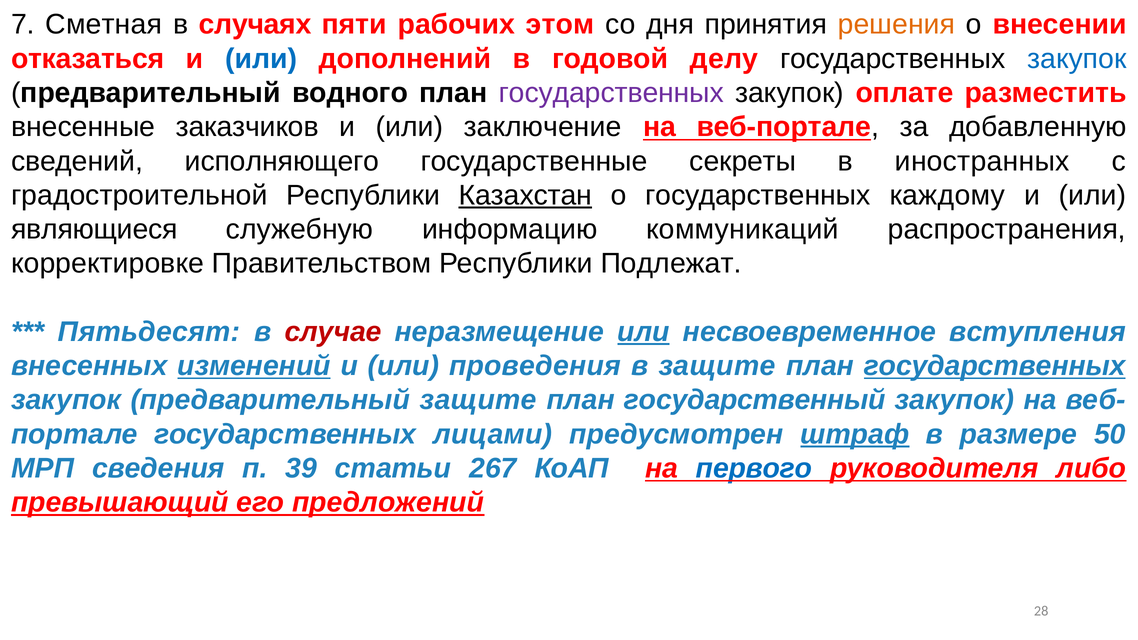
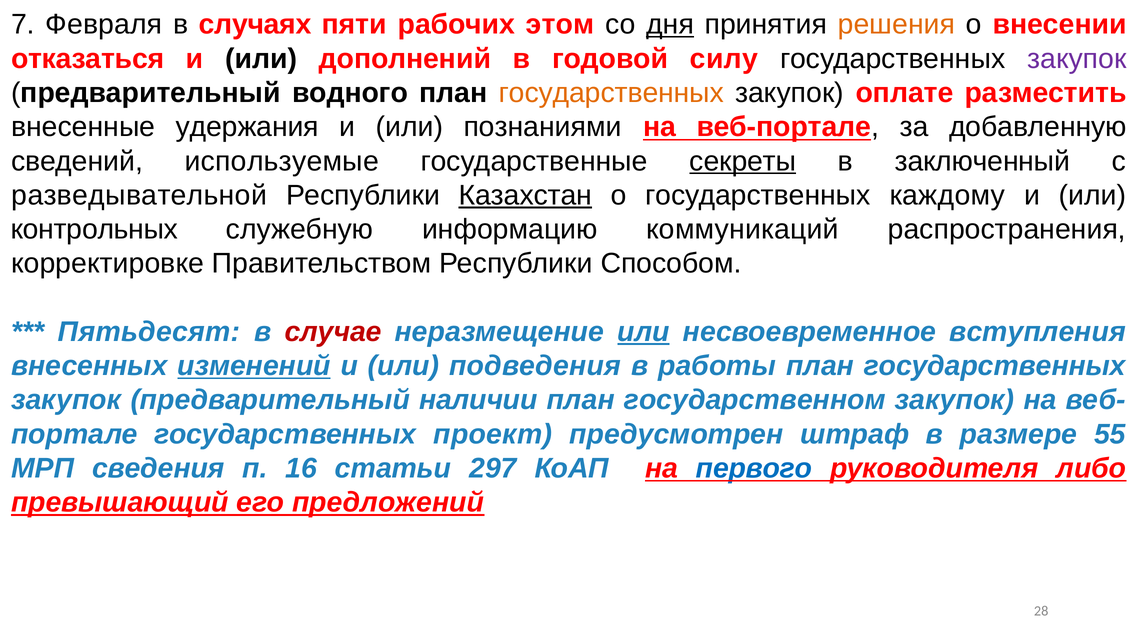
Сметная: Сметная -> Февраля
дня underline: none -> present
или at (261, 59) colour: blue -> black
делу: делу -> силу
закупок at (1077, 59) colour: blue -> purple
государственных at (611, 93) colour: purple -> orange
заказчиков: заказчиков -> удержания
заключение: заключение -> познаниями
исполняющего: исполняющего -> используемые
секреты underline: none -> present
иностранных: иностранных -> заключенный
градостроительной: градостроительной -> разведывательной
являющиеся: являющиеся -> контрольных
Подлежат: Подлежат -> Способом
проведения: проведения -> подведения
в защите: защите -> работы
государственных at (995, 366) underline: present -> none
предварительный защите: защите -> наличии
государственный: государственный -> государственном
лицами: лицами -> проект
штраф underline: present -> none
50: 50 -> 55
39: 39 -> 16
267: 267 -> 297
